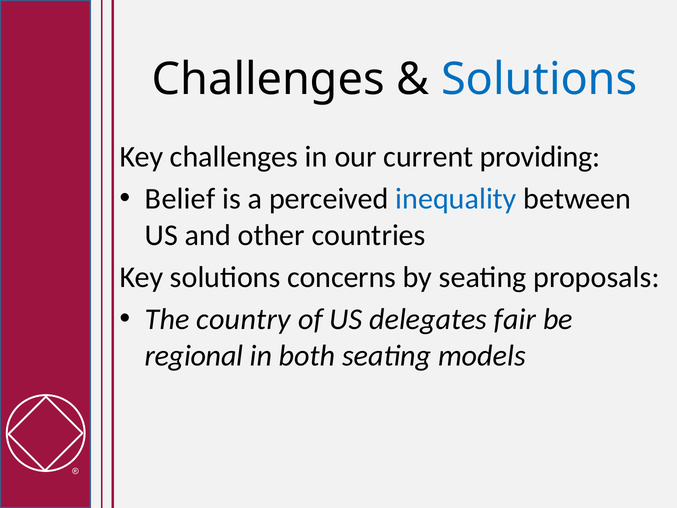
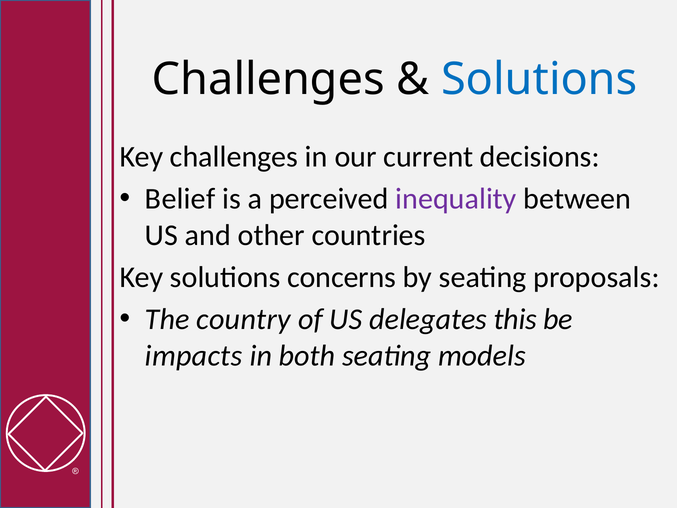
providing: providing -> decisions
inequality colour: blue -> purple
fair: fair -> this
regional: regional -> impacts
